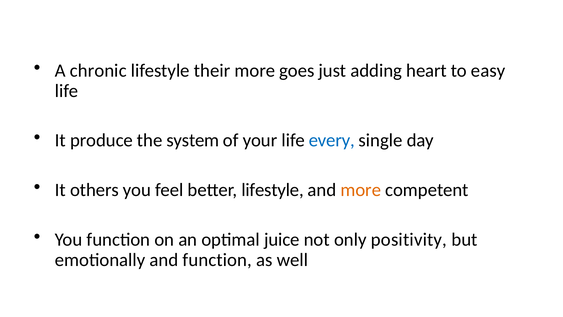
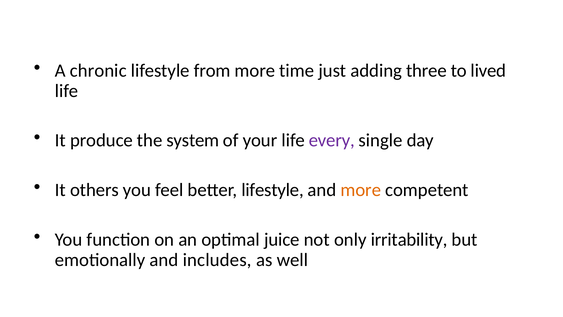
their: their -> from
goes: goes -> time
heart: heart -> three
easy: easy -> lived
every colour: blue -> purple
positivity: positivity -> irritability
and function: function -> includes
